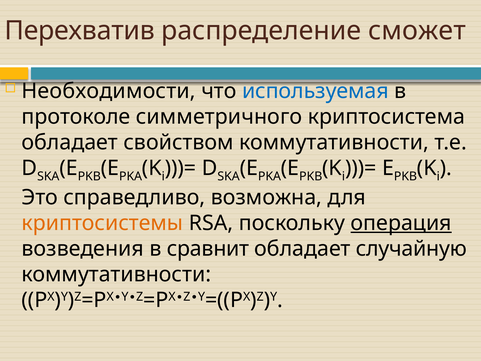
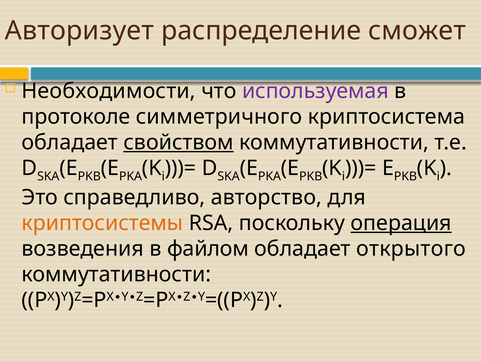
Перехватив: Перехватив -> Авторизует
используемая colour: blue -> purple
свойством underline: none -> present
возможна: возможна -> авторство
сравнит: сравнит -> файлом
случайную: случайную -> открытого
